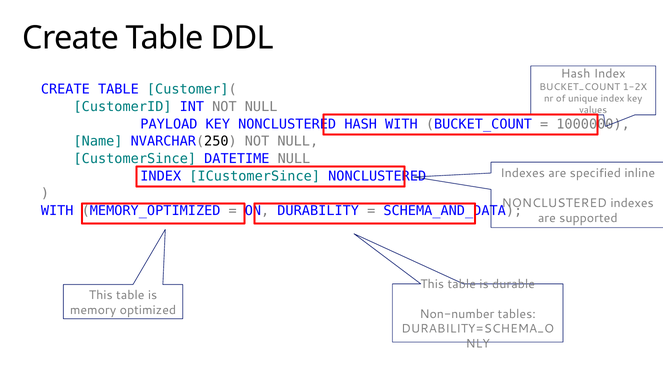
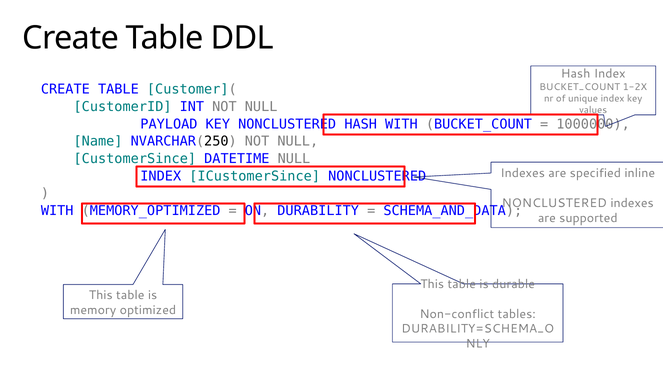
Non-number: Non-number -> Non-conflict
